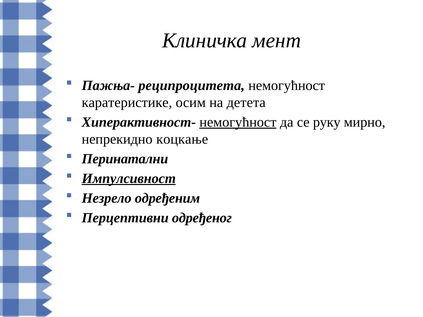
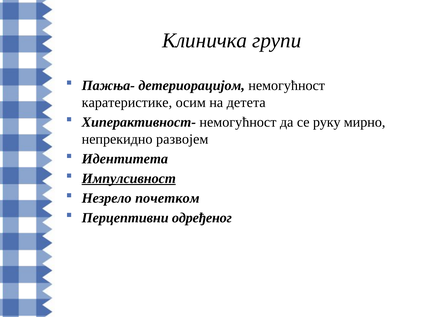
мент: мент -> групи
реципроцитета: реципроцитета -> детериорацијом
немогућност at (238, 122) underline: present -> none
коцкање: коцкање -> развојем
Перинатални: Перинатални -> Идентитета
одређеним: одређеним -> почетком
